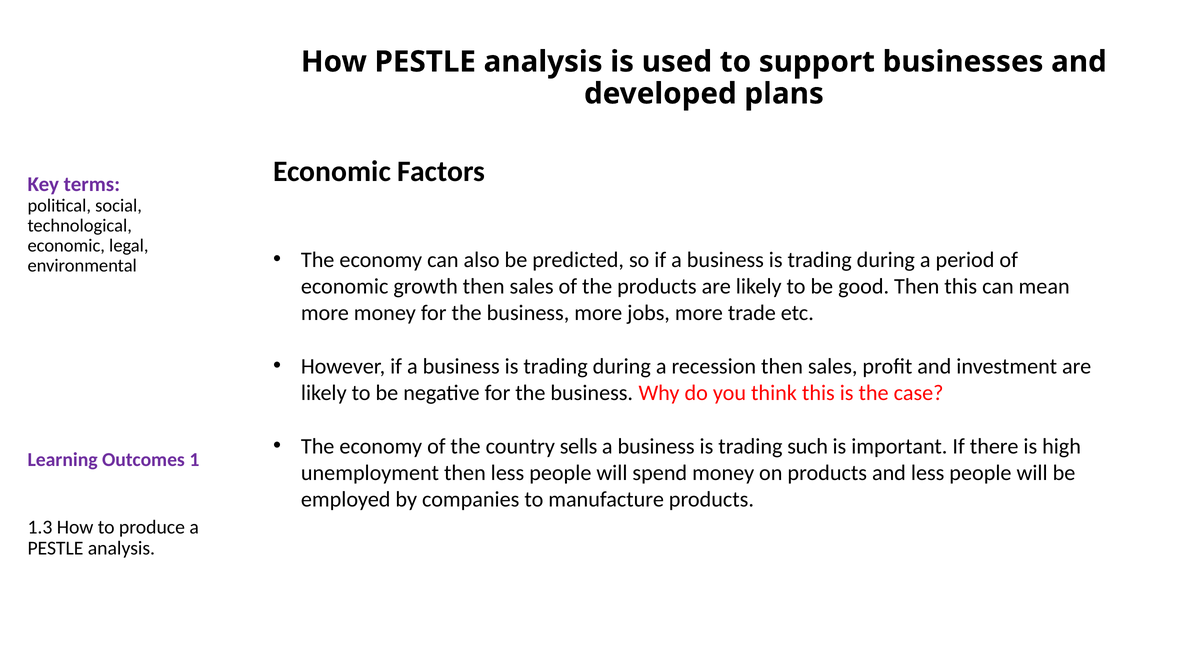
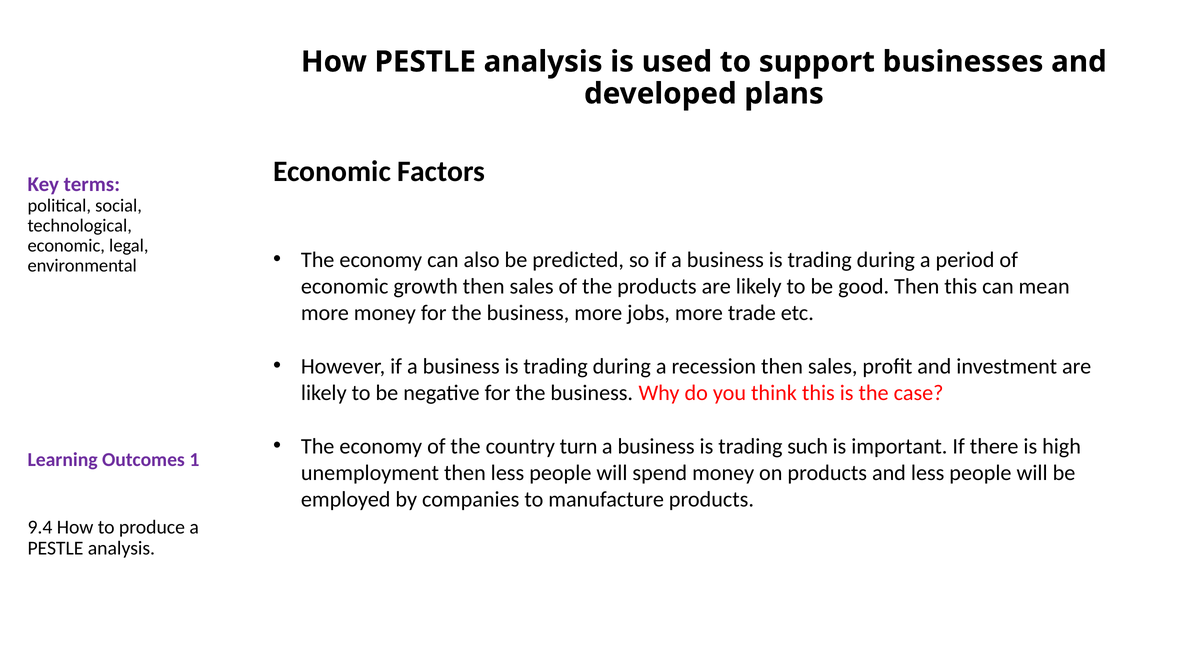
sells: sells -> turn
1.3: 1.3 -> 9.4
